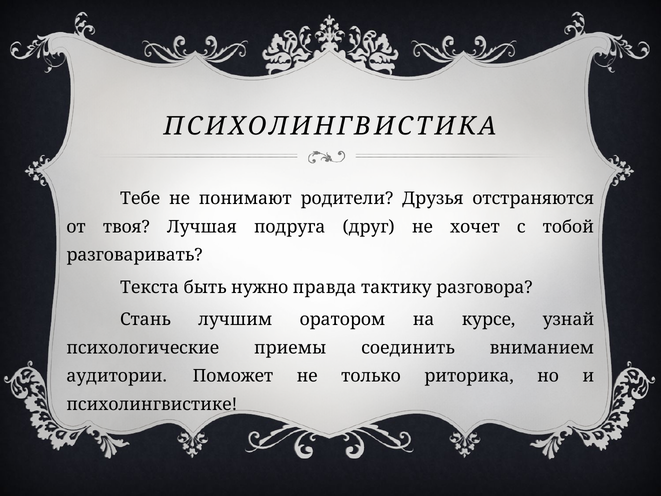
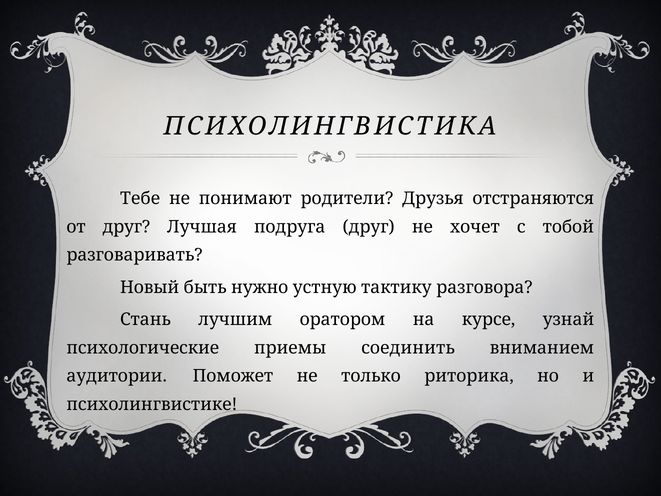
от твоя: твоя -> друг
Текста: Текста -> Новый
правда: правда -> устную
